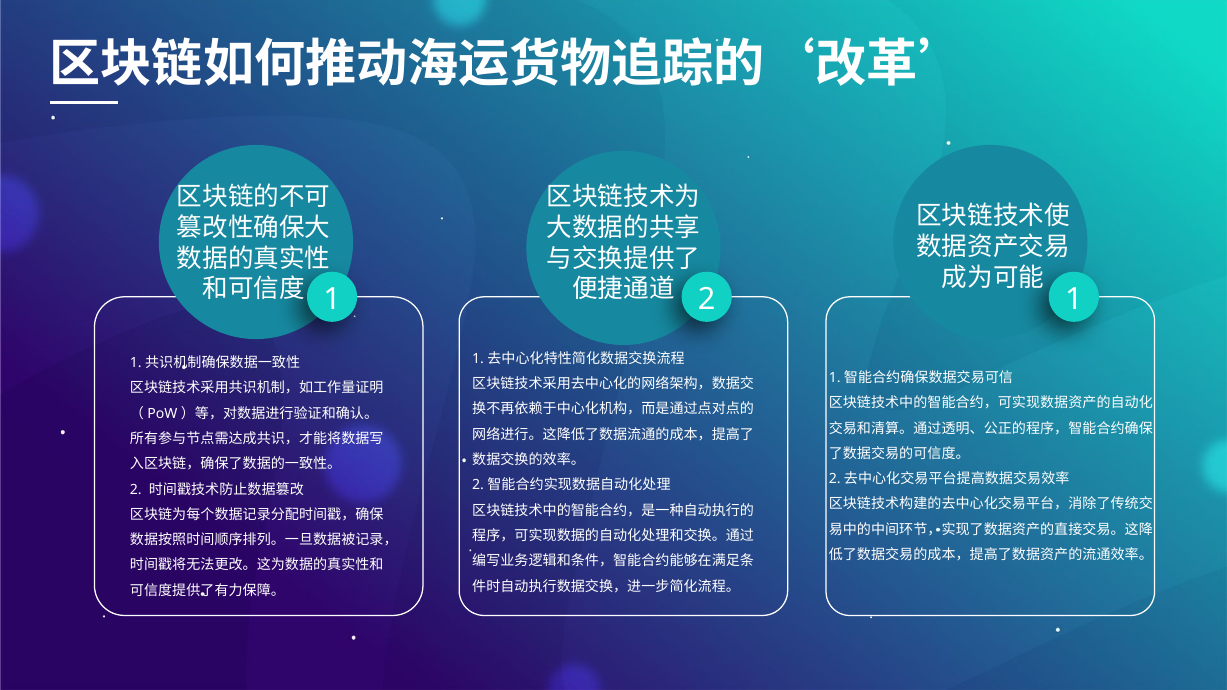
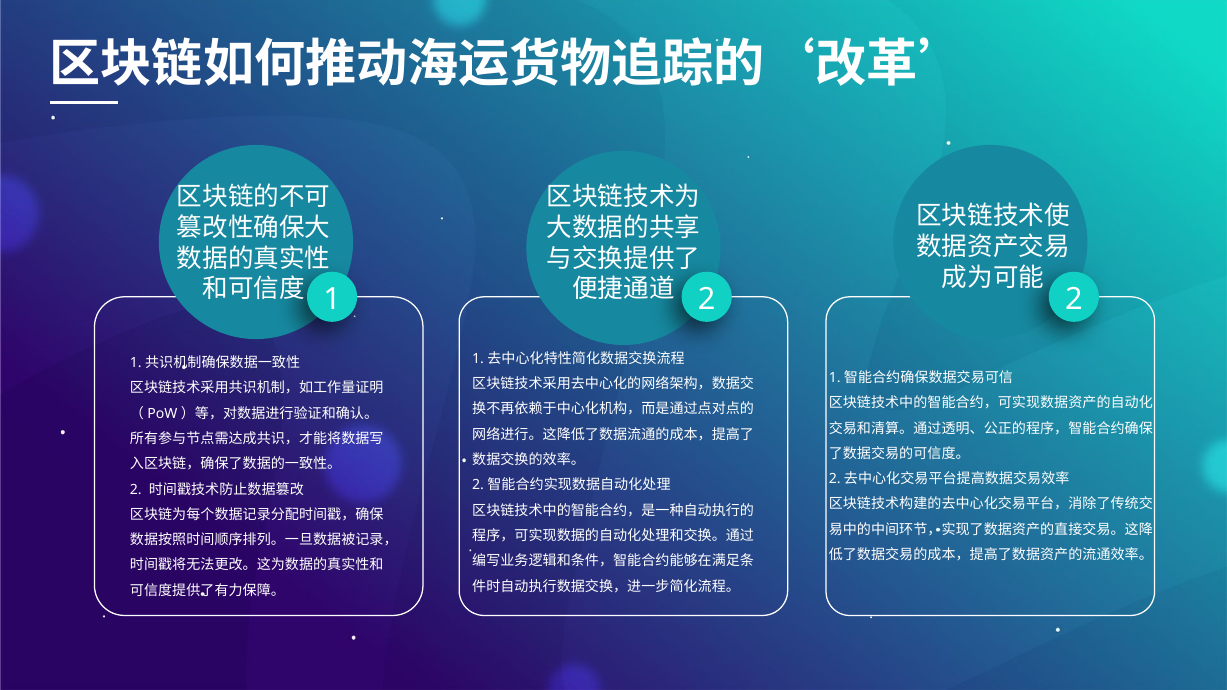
2 1: 1 -> 2
